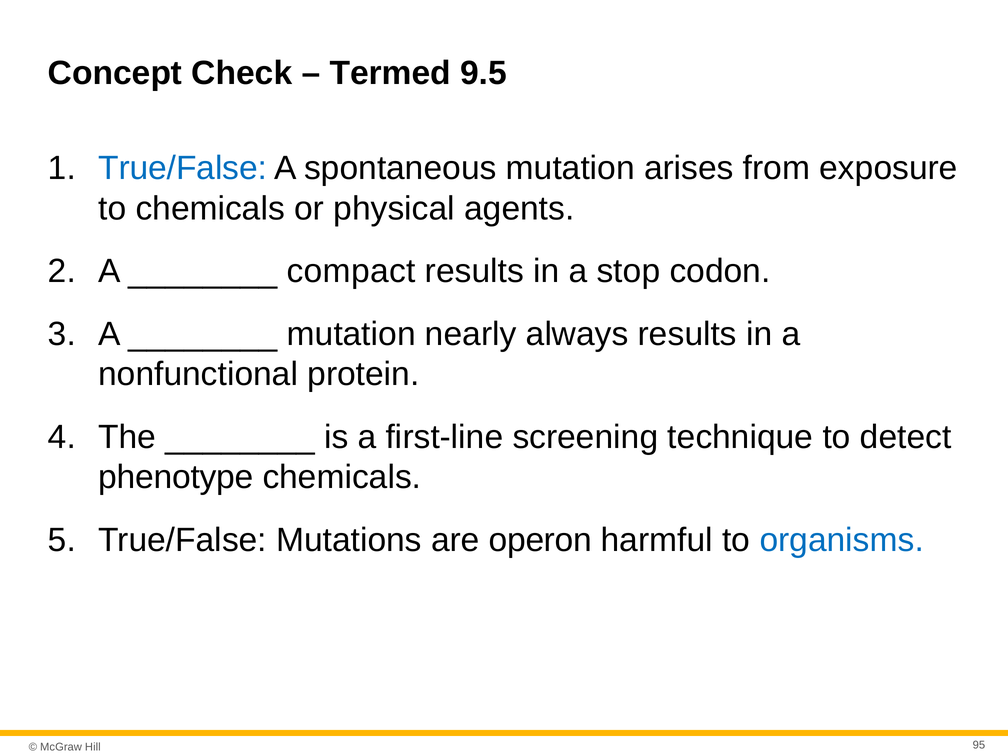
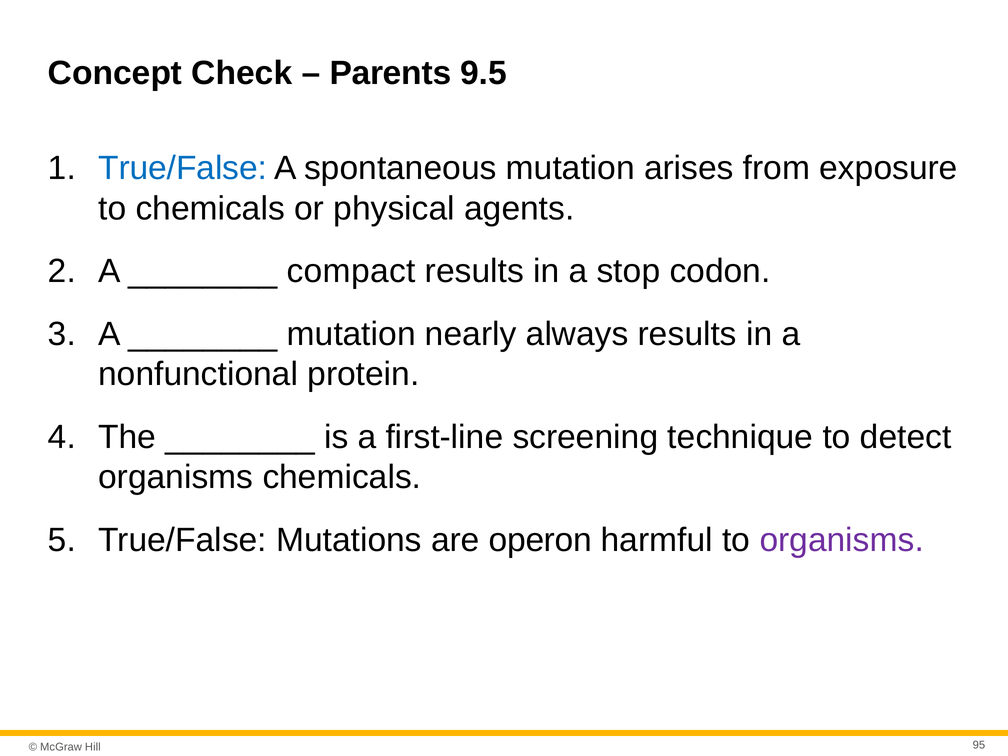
Termed: Termed -> Parents
phenotype at (176, 477): phenotype -> organisms
organisms at (842, 540) colour: blue -> purple
